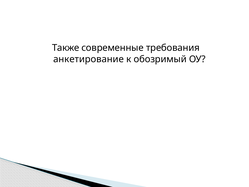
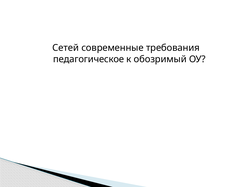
Также: Также -> Сетей
анкетирование: анкетирование -> педагогическое
